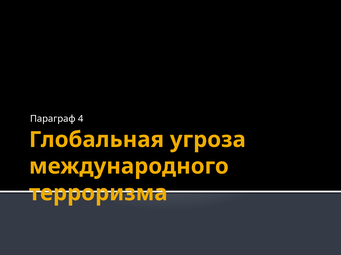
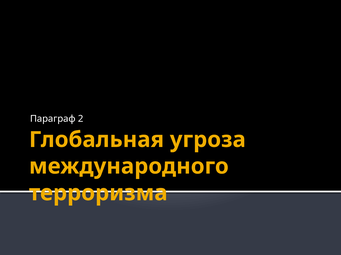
4: 4 -> 2
